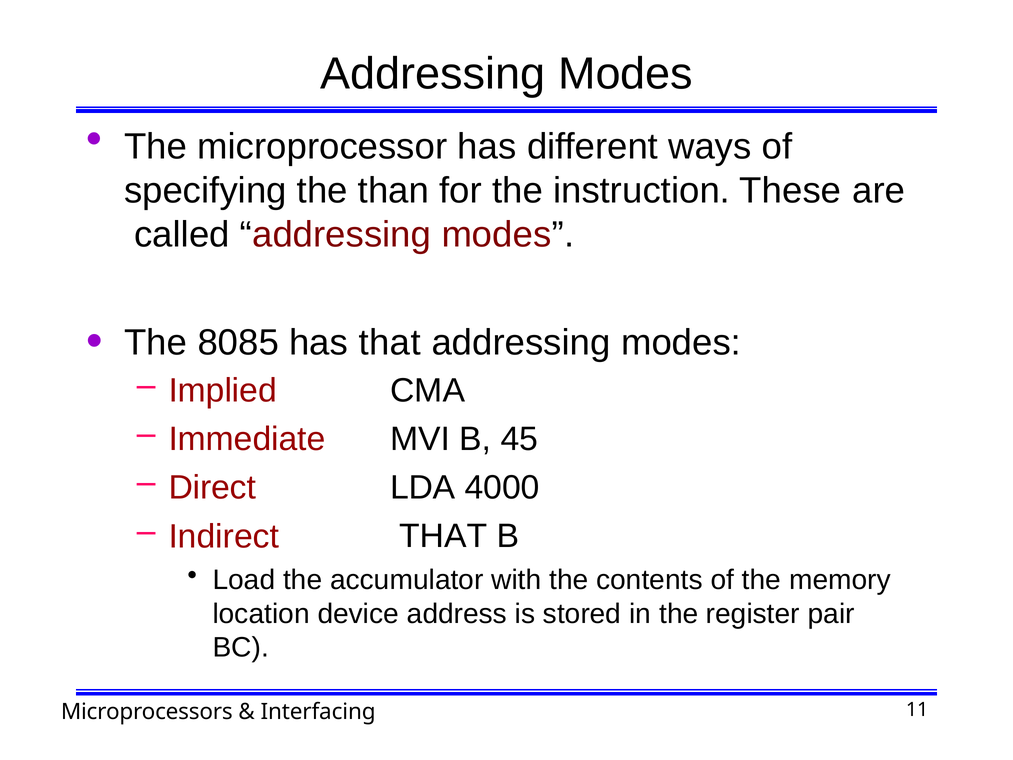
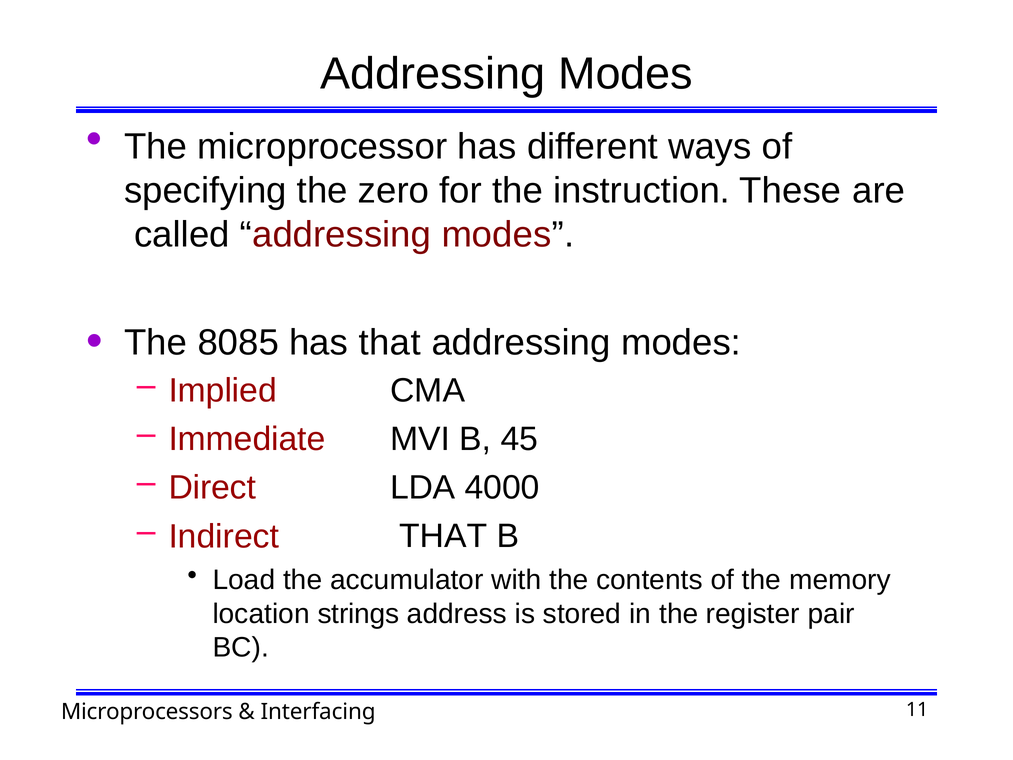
than: than -> zero
device: device -> strings
